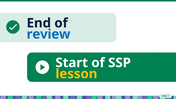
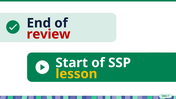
review colour: blue -> red
